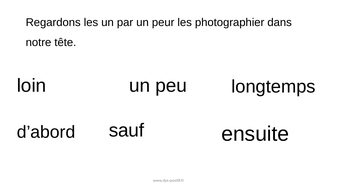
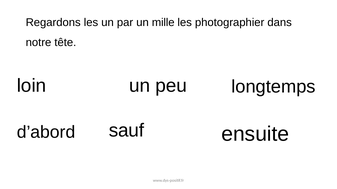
peur: peur -> mille
